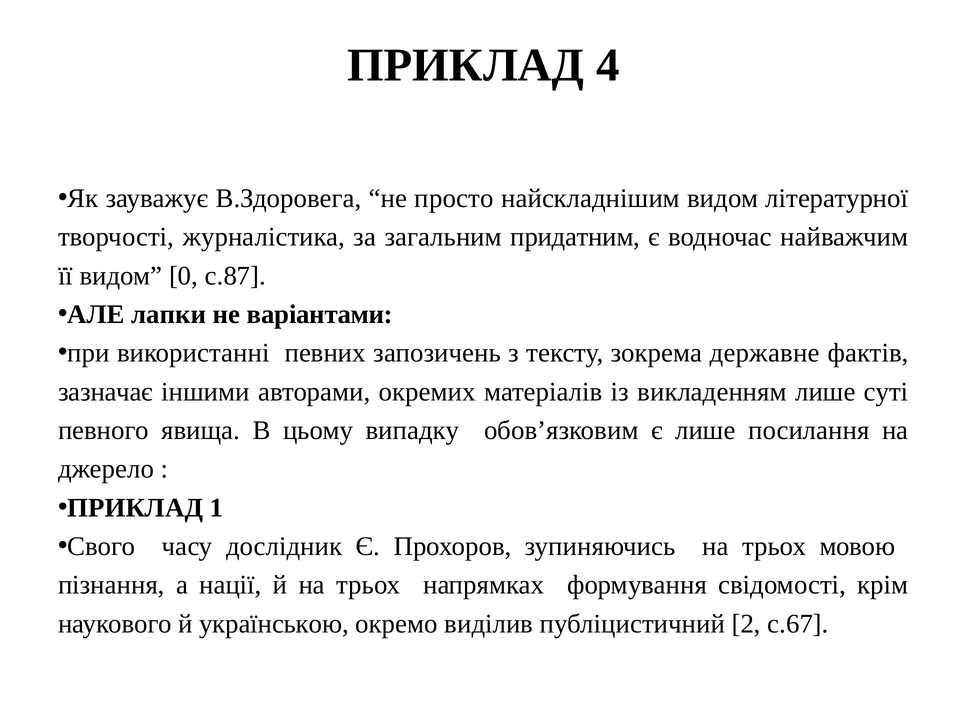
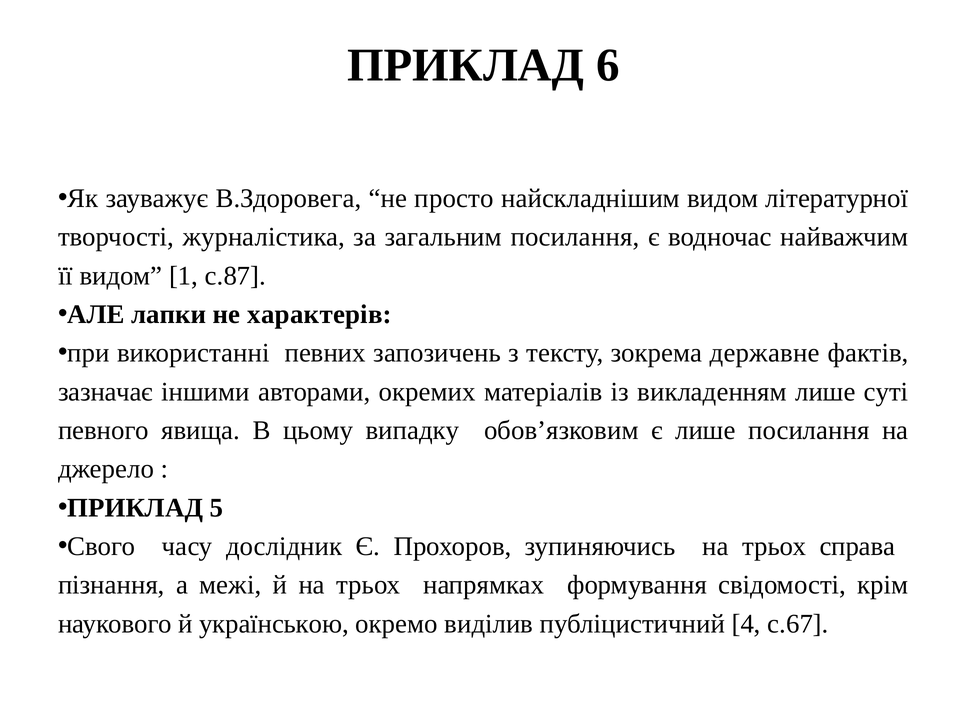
4: 4 -> 6
загальним придатним: придатним -> посилання
0: 0 -> 1
варіантами: варіантами -> характерів
1: 1 -> 5
мовою: мовою -> справа
нації: нації -> межі
2: 2 -> 4
